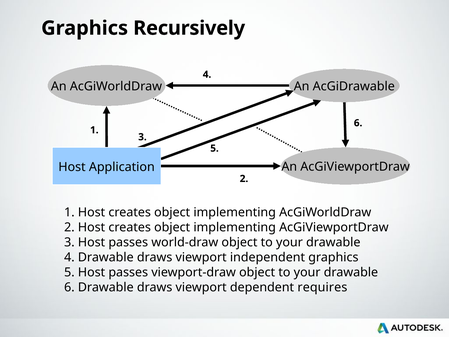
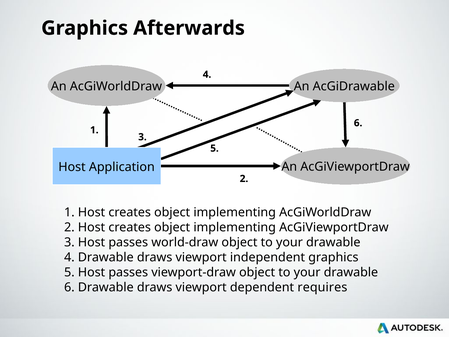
Recursively: Recursively -> Afterwards
